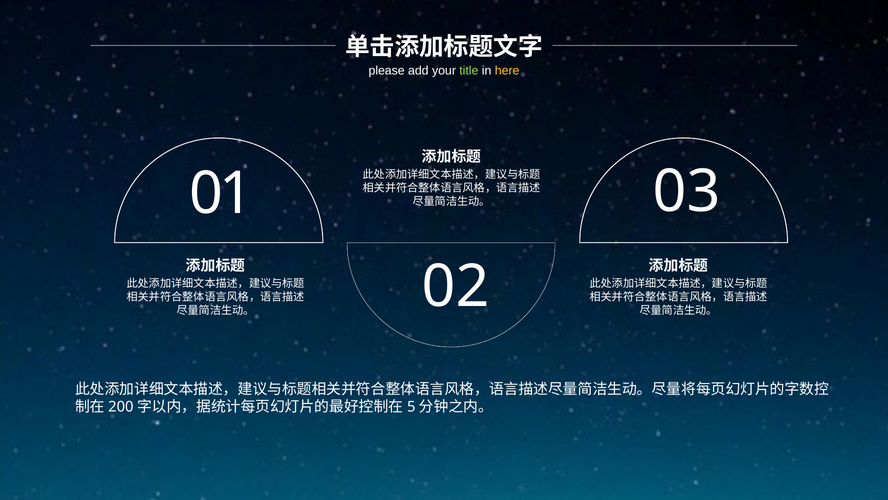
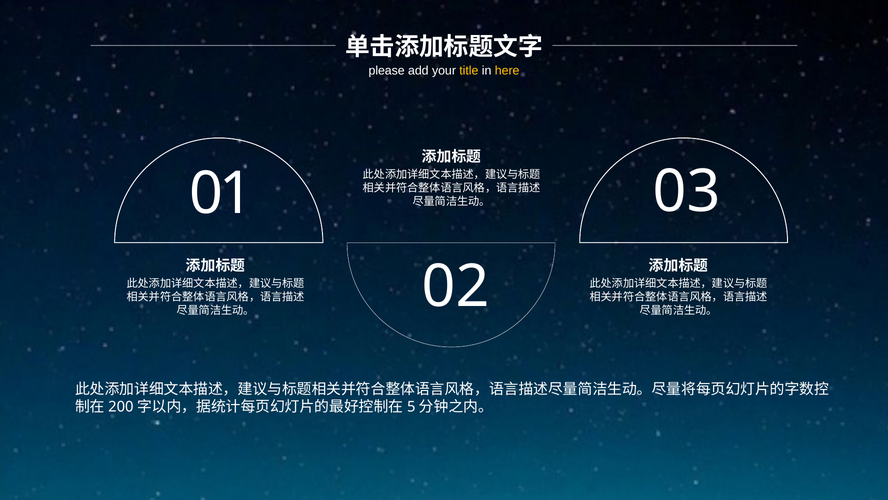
title colour: light green -> yellow
